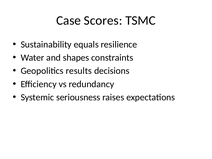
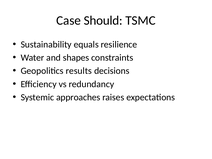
Scores: Scores -> Should
seriousness: seriousness -> approaches
